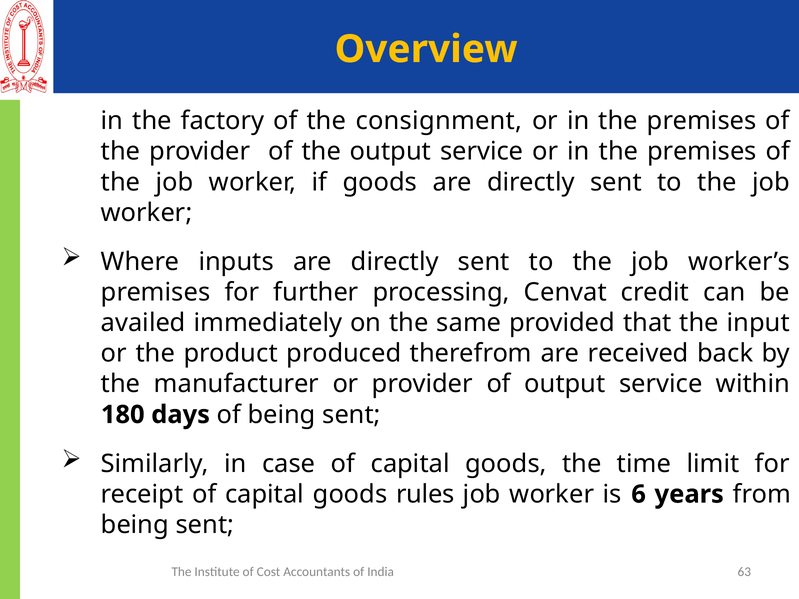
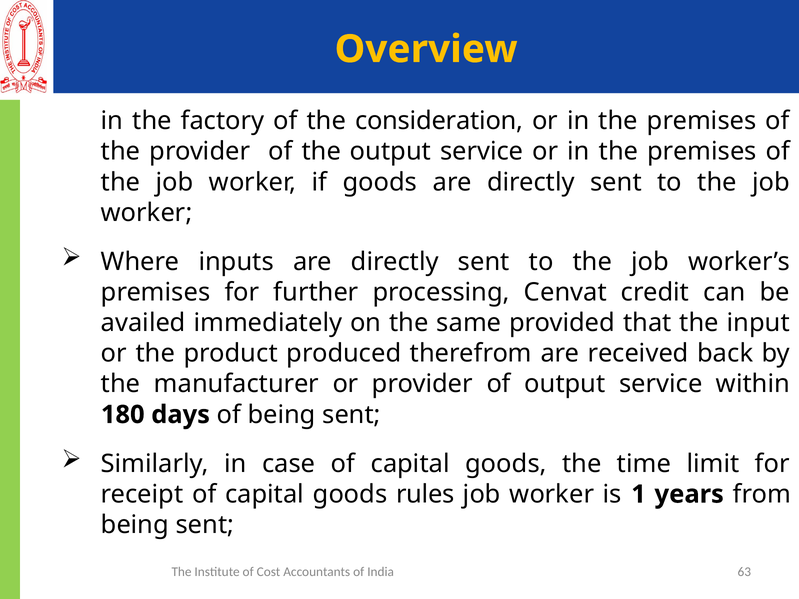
consignment: consignment -> consideration
6: 6 -> 1
